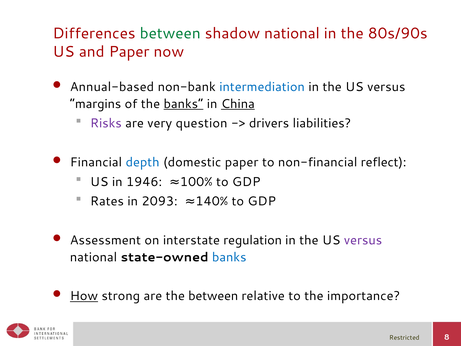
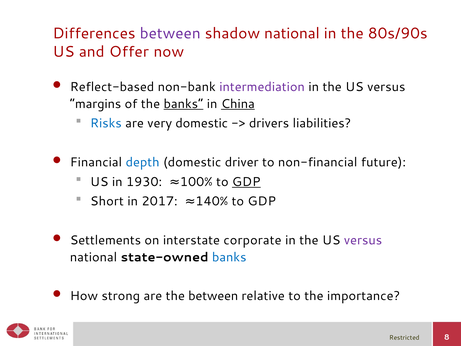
between at (170, 33) colour: green -> purple
and Paper: Paper -> Offer
Annual-based: Annual-based -> Reflect-based
intermediation colour: blue -> purple
Risks colour: purple -> blue
very question: question -> domestic
domestic paper: paper -> driver
reflect: reflect -> future
1946: 1946 -> 1930
GDP at (246, 182) underline: none -> present
Rates: Rates -> Short
2093: 2093 -> 2017
Assessment: Assessment -> Settlements
regulation: regulation -> corporate
How underline: present -> none
